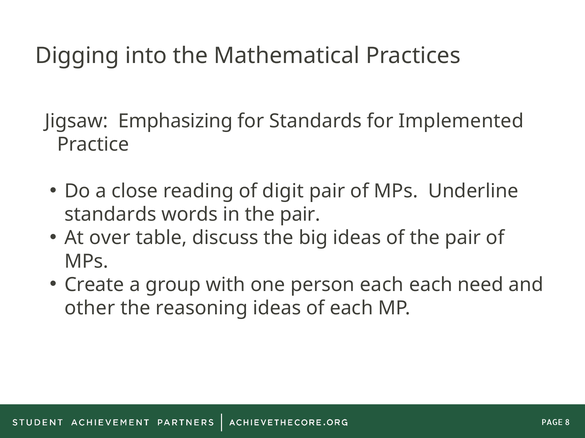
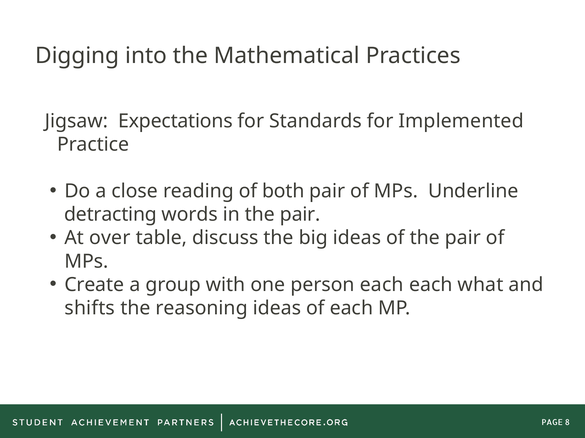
Emphasizing: Emphasizing -> Expectations
digit: digit -> both
standards at (110, 215): standards -> detracting
need: need -> what
other: other -> shifts
